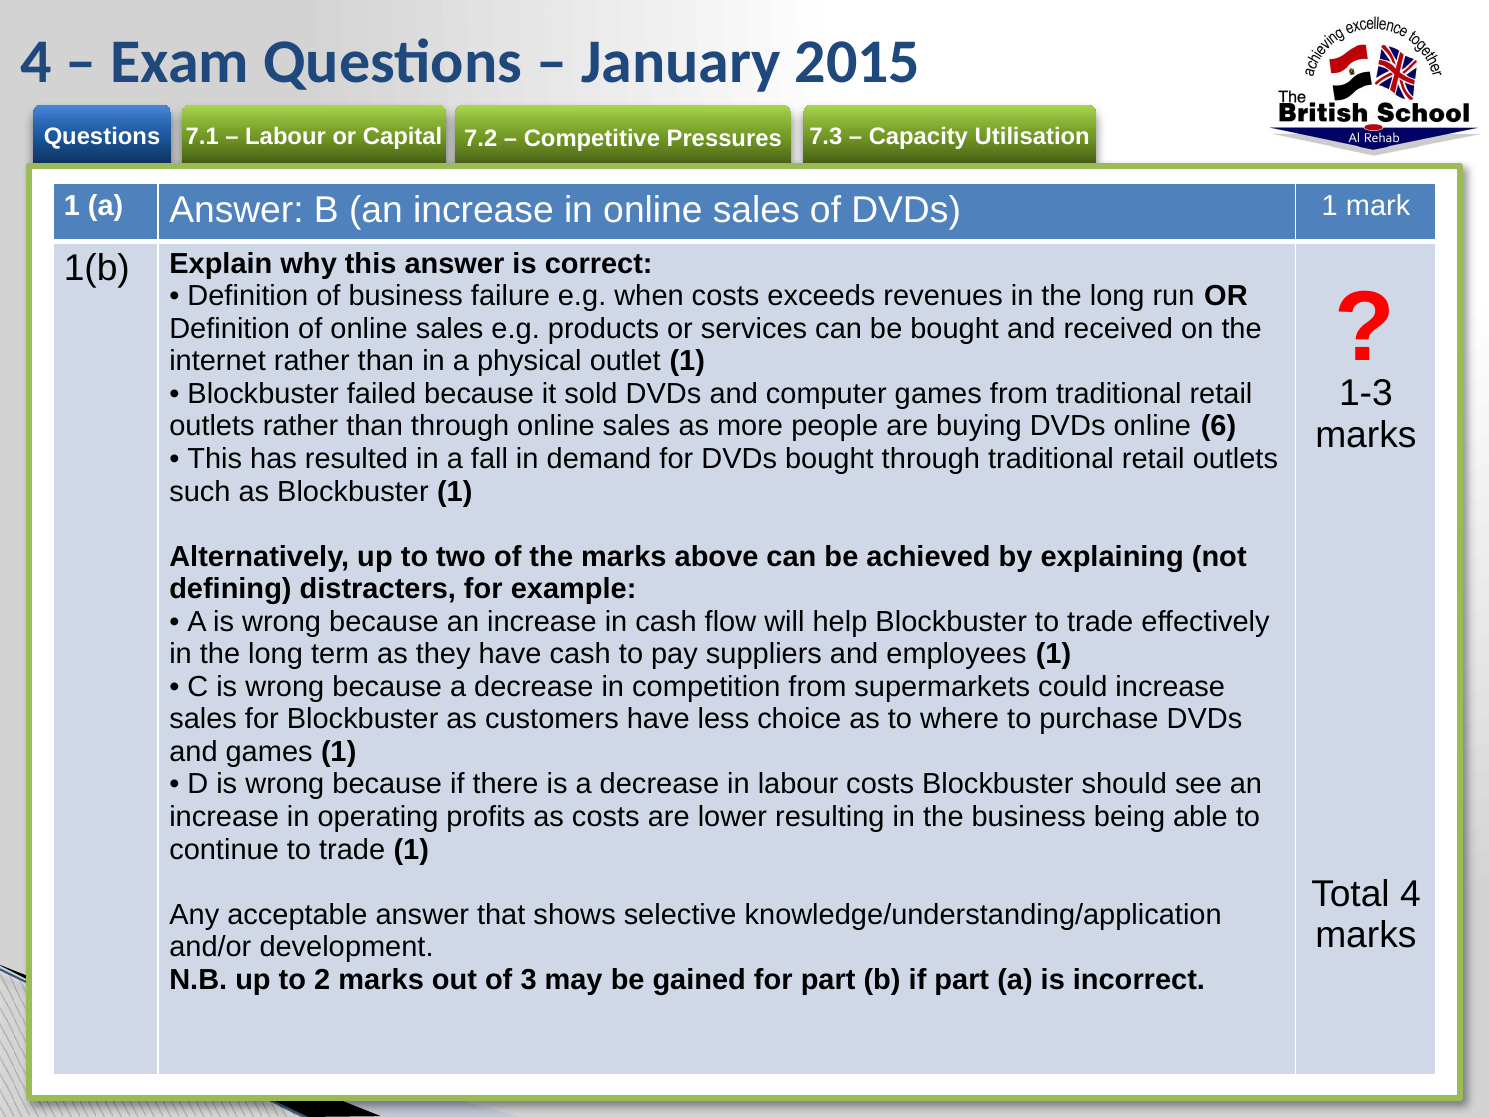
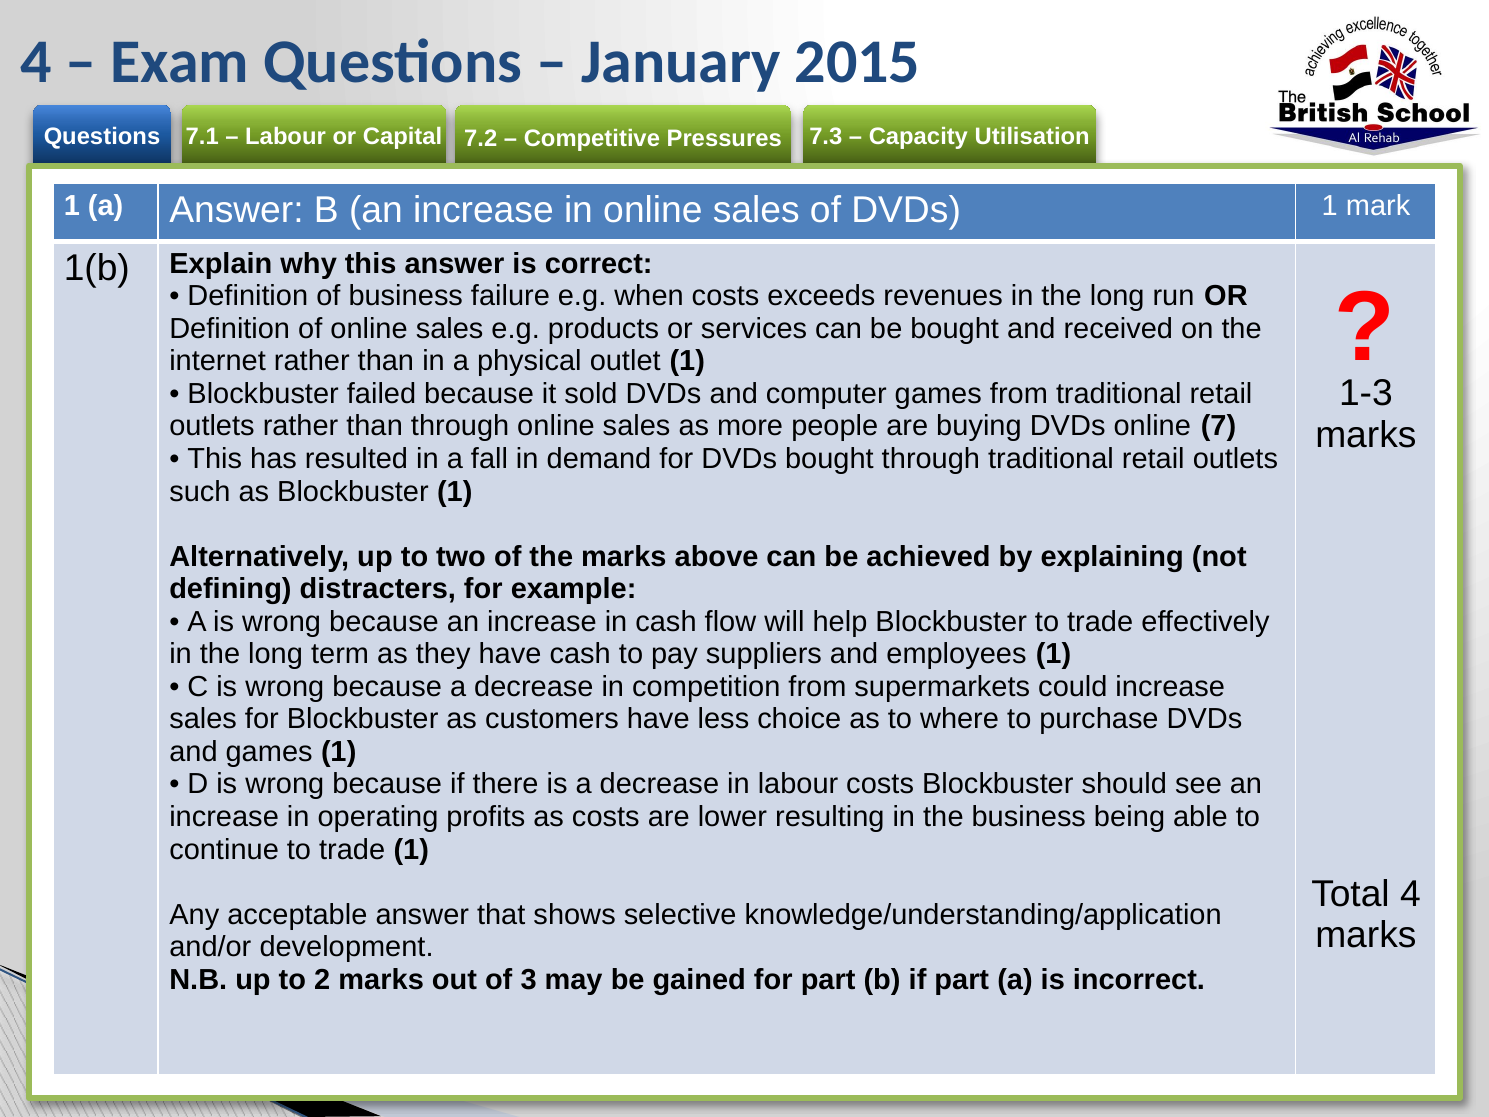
6: 6 -> 7
